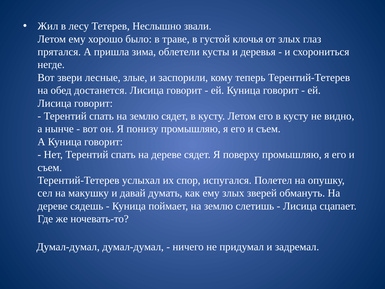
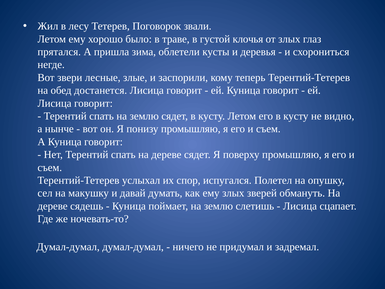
Неслышно: Неслышно -> Поговорок
